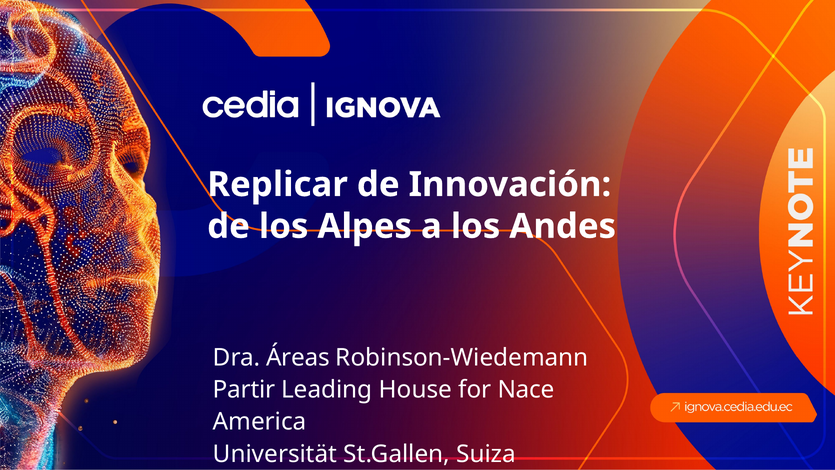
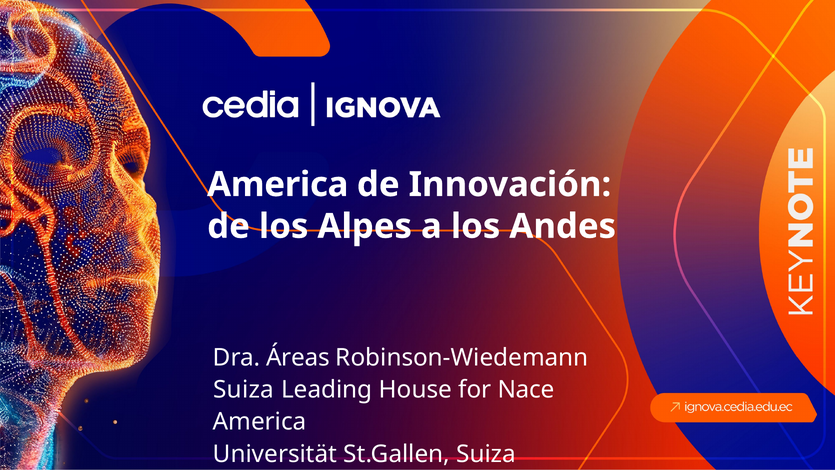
Replicar at (278, 184): Replicar -> America
Partir at (244, 389): Partir -> Suiza
